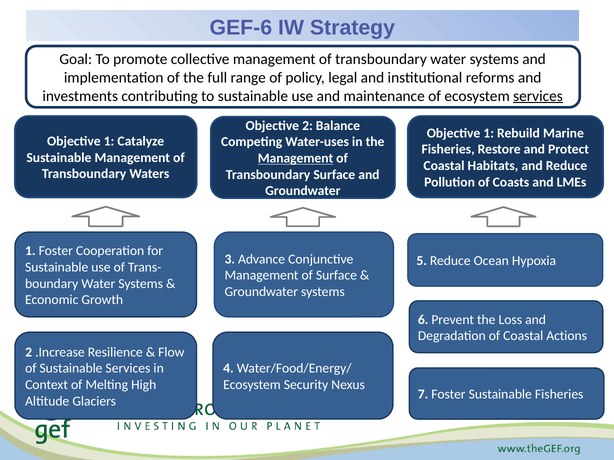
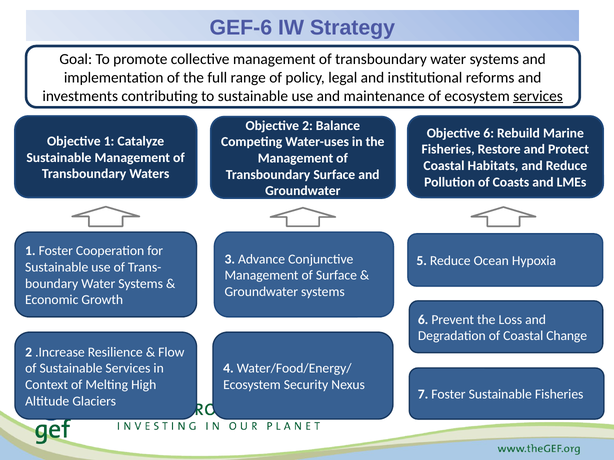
1 at (489, 133): 1 -> 6
Management at (295, 158) underline: present -> none
Actions: Actions -> Change
